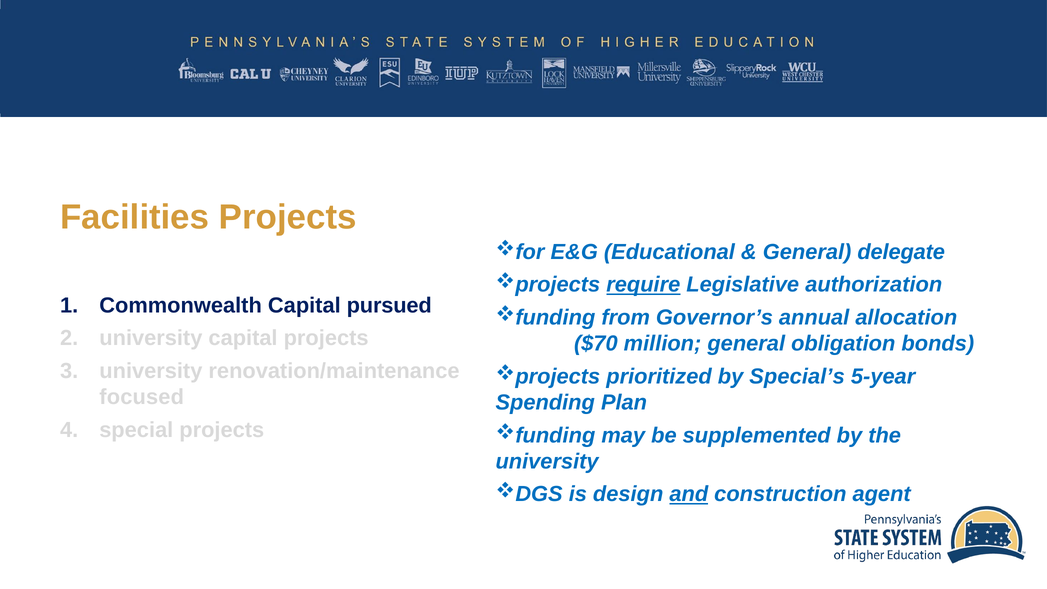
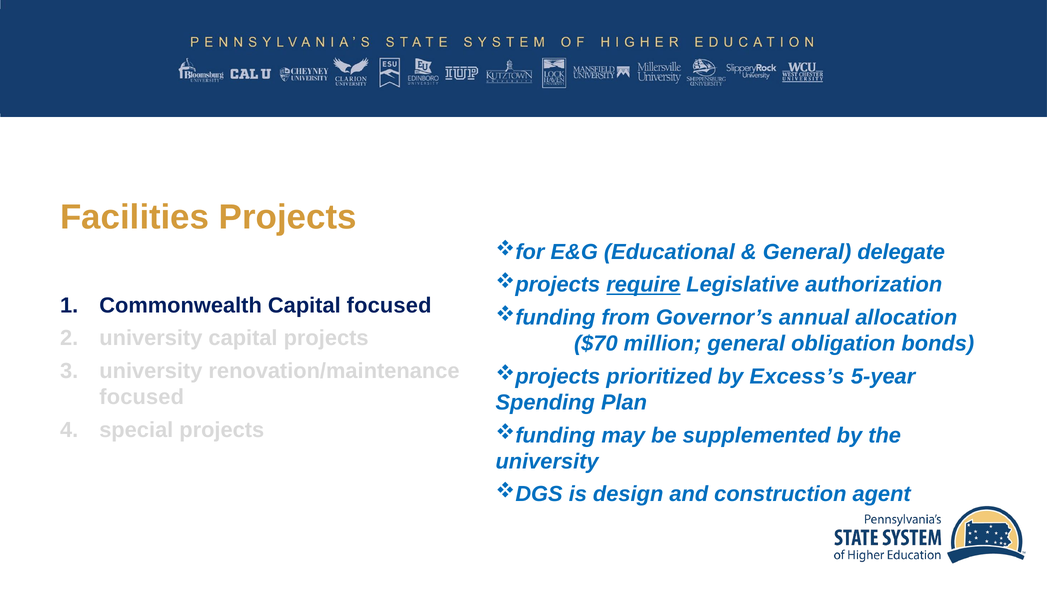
Capital pursued: pursued -> focused
Special’s: Special’s -> Excess’s
and underline: present -> none
